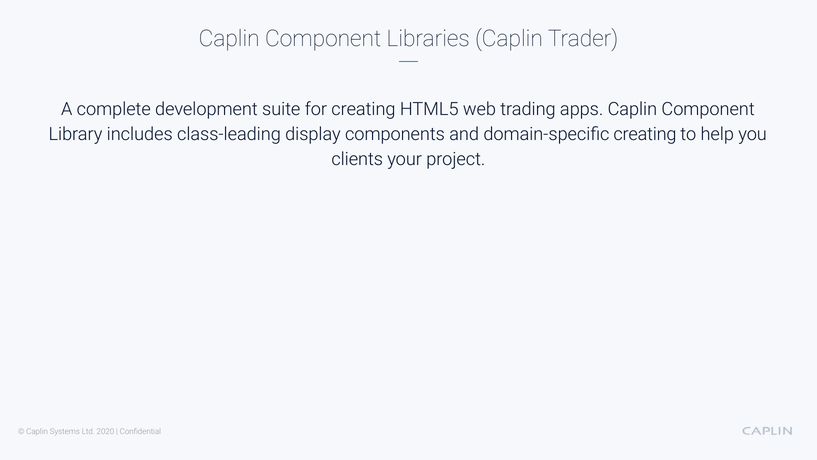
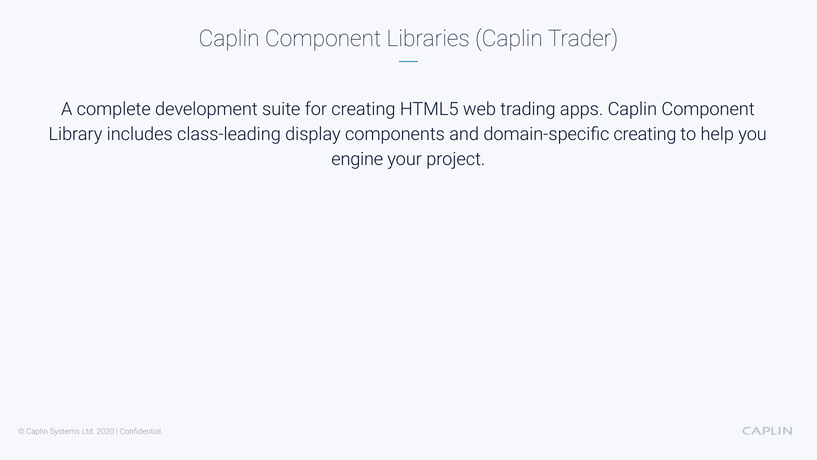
clients: clients -> engine
